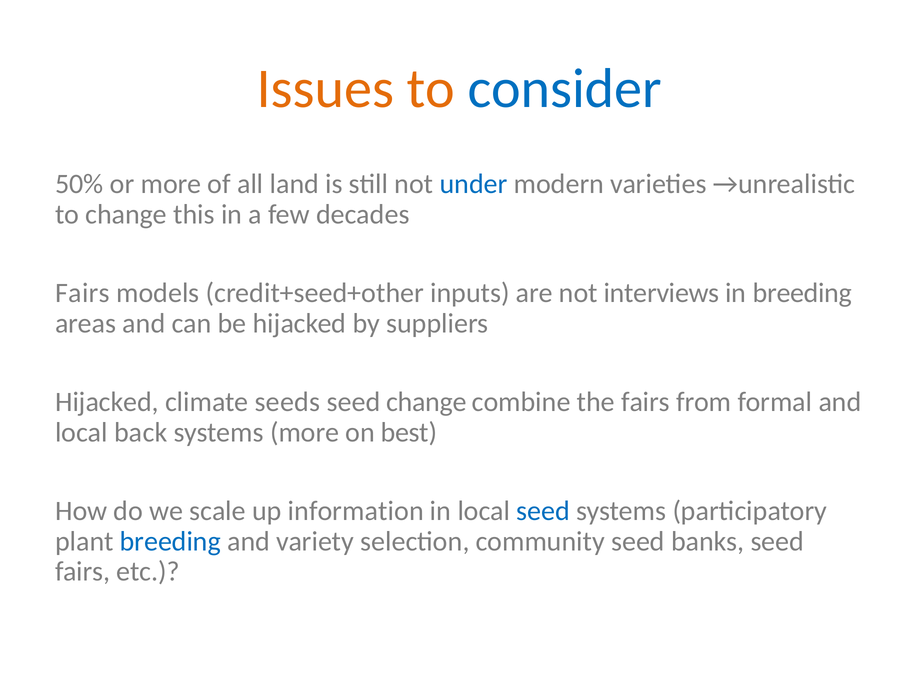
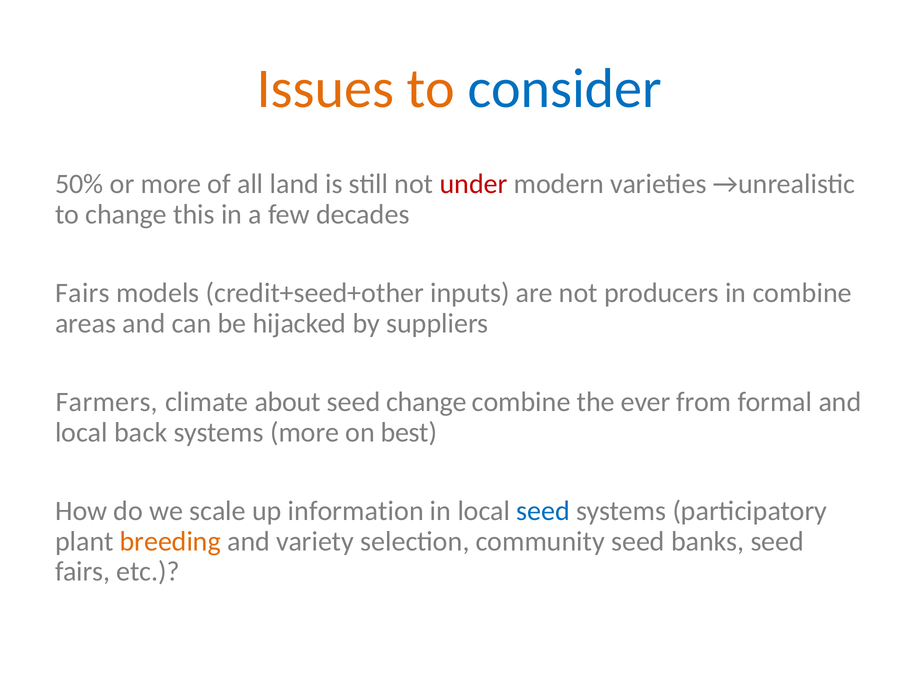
under colour: blue -> red
interviews: interviews -> producers
in breeding: breeding -> combine
Hijacked at (107, 402): Hijacked -> Farmers
seeds: seeds -> about
the fairs: fairs -> ever
breeding at (170, 542) colour: blue -> orange
